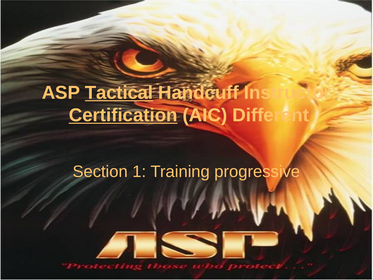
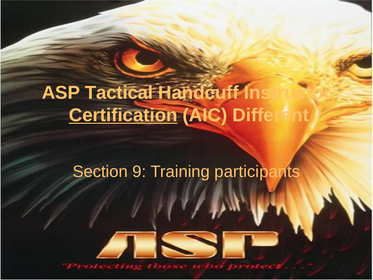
Tactical underline: present -> none
1: 1 -> 9
progressive: progressive -> participants
